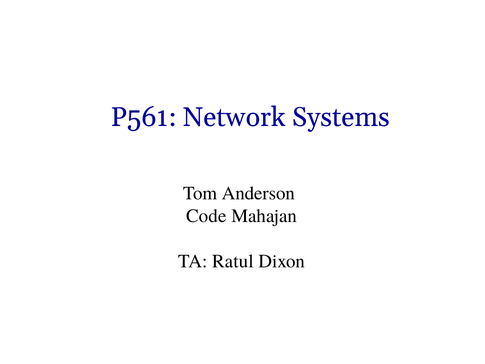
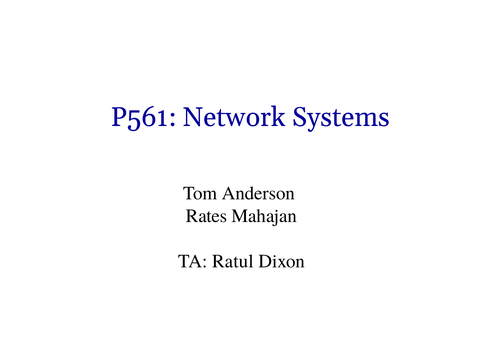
Code: Code -> Rates
